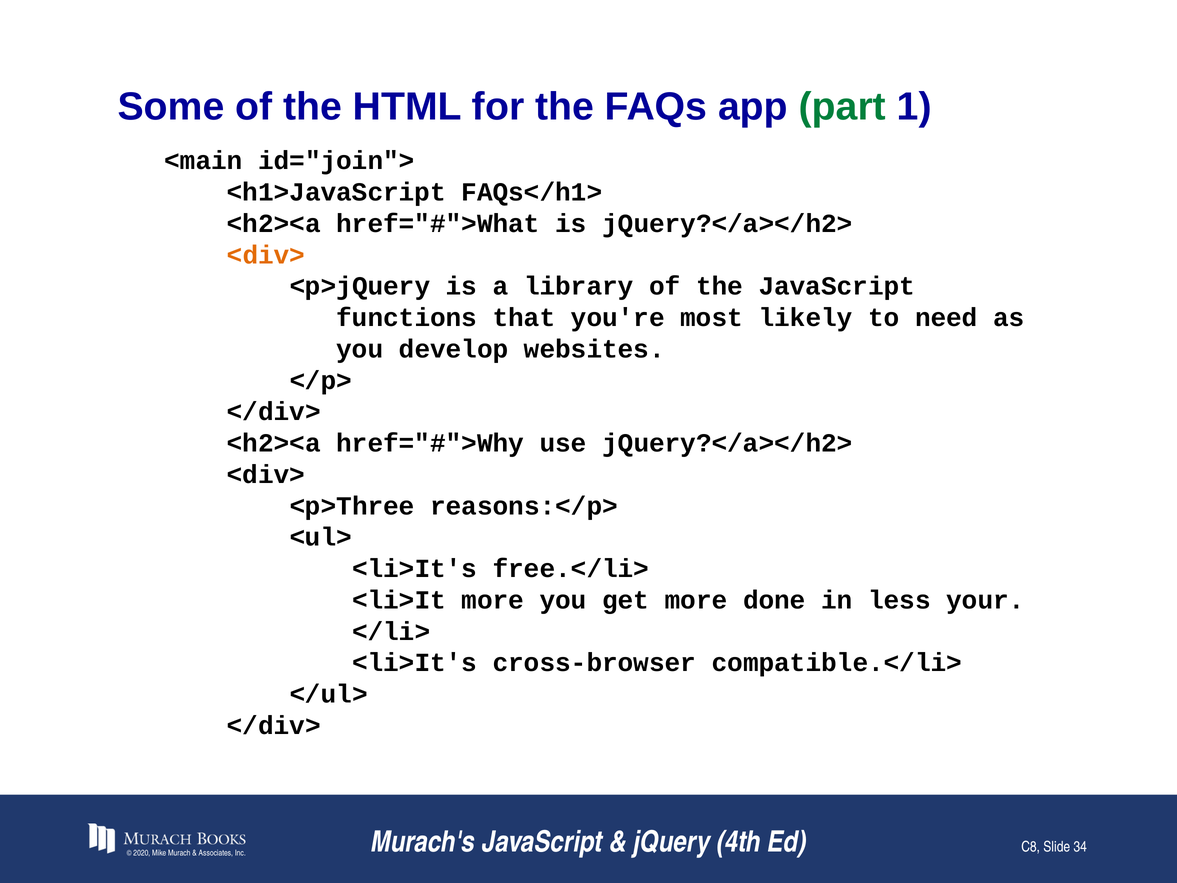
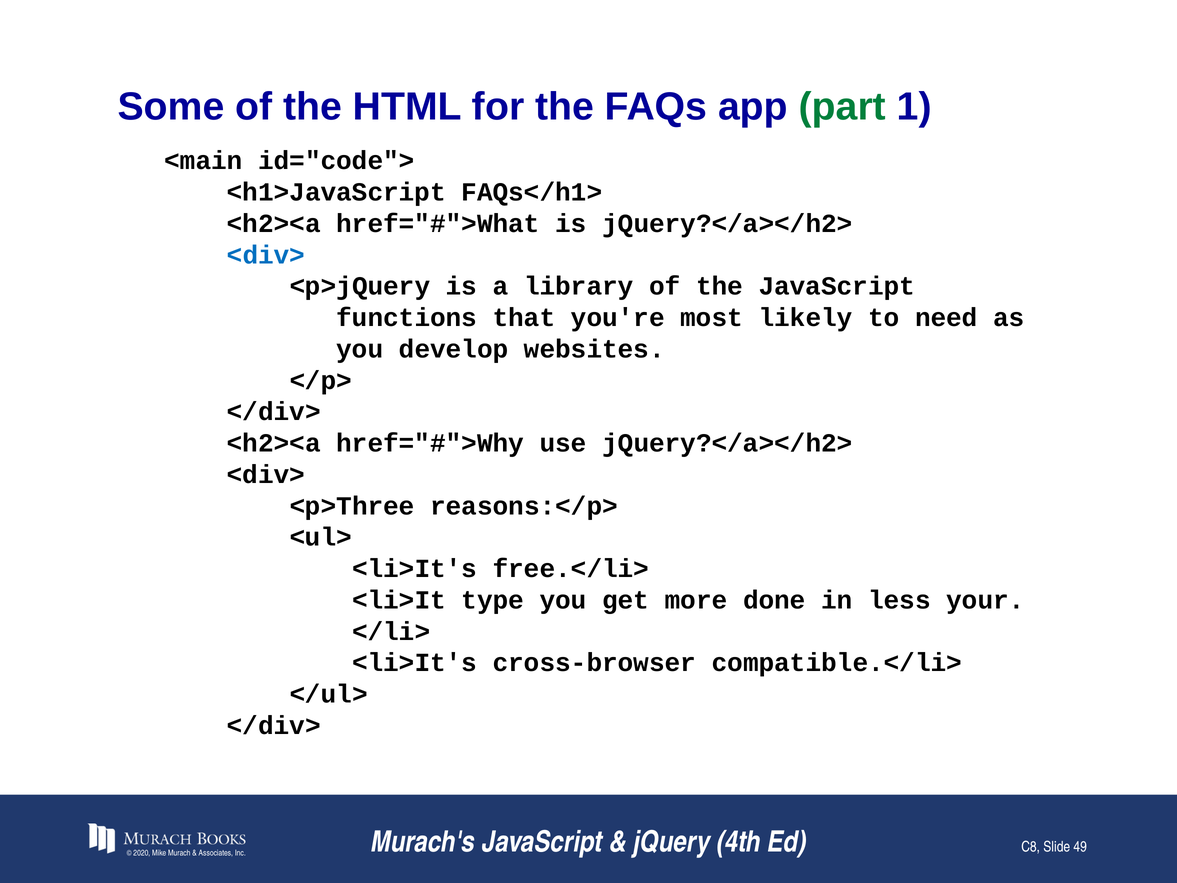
id="join">: id="join"> -> id="code">
<div> at (266, 255) colour: orange -> blue
<li>It more: more -> type
34: 34 -> 49
